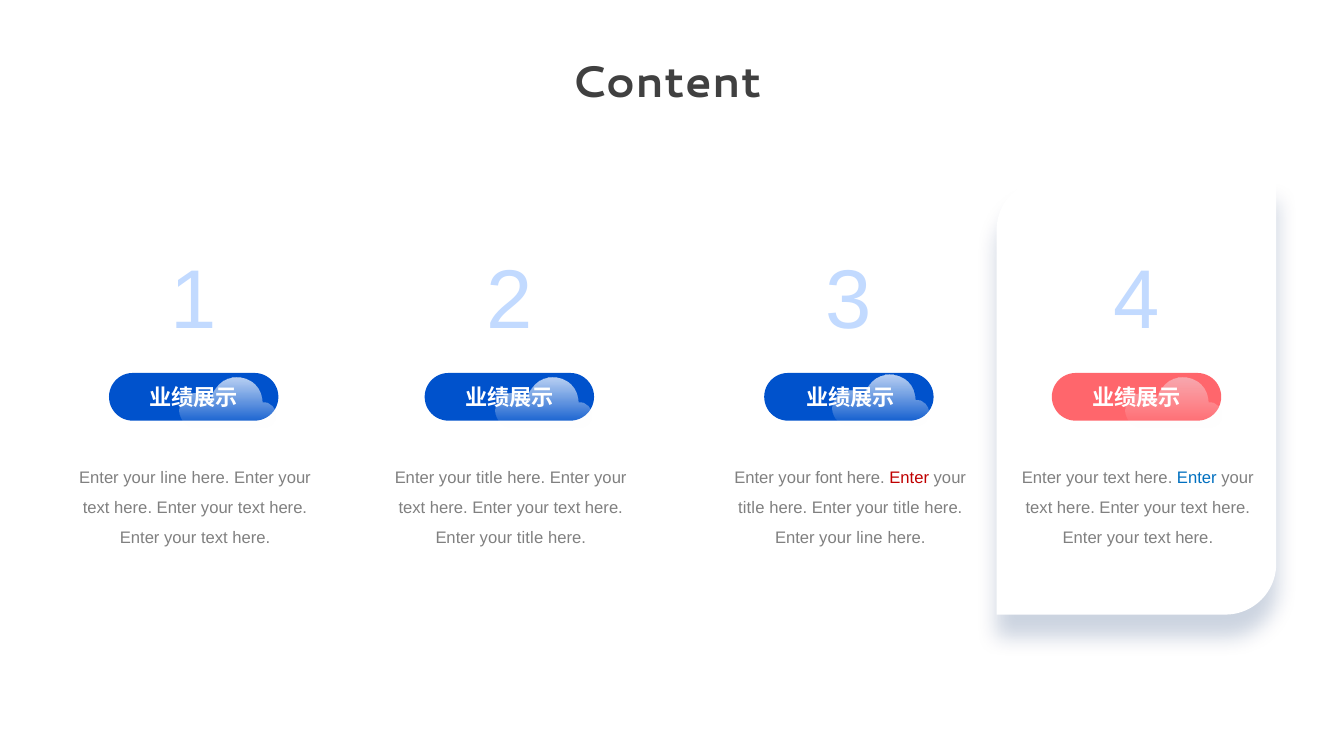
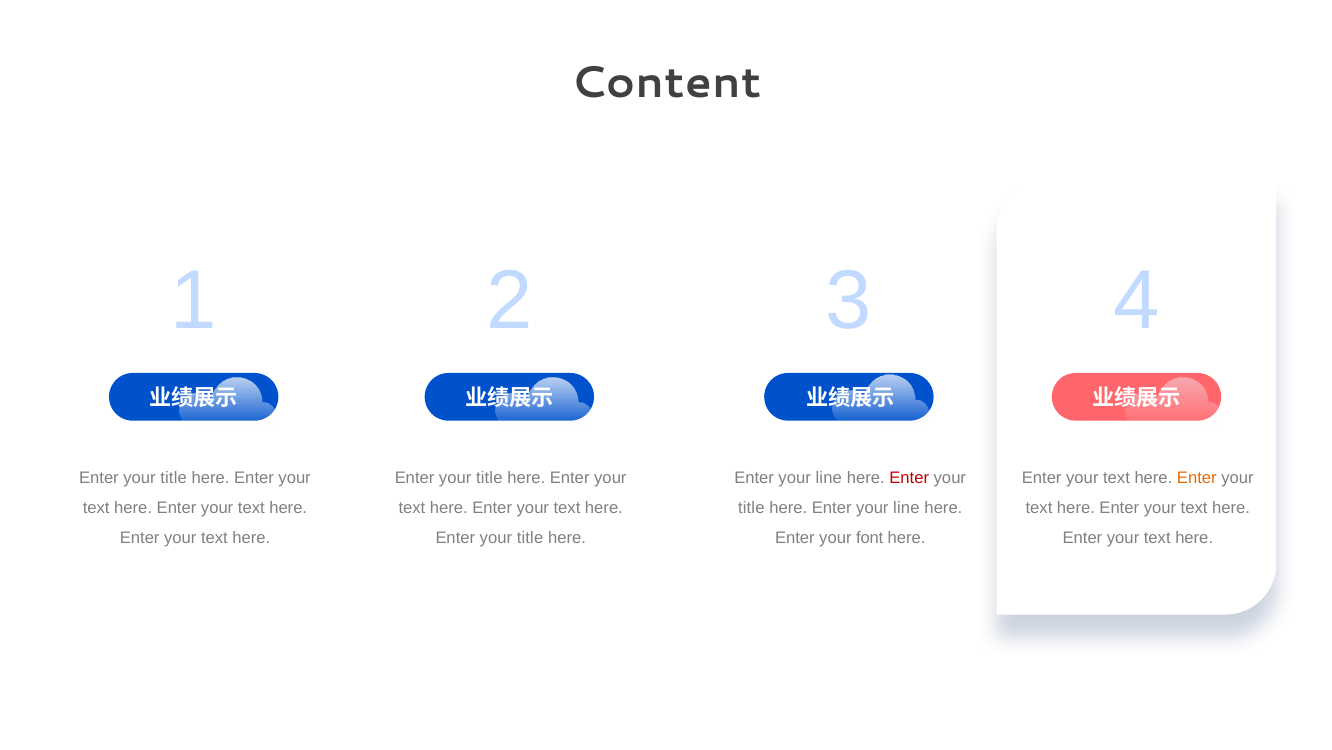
line at (174, 477): line -> title
font at (829, 477): font -> line
Enter at (1197, 477) colour: blue -> orange
title at (906, 507): title -> line
line at (870, 537): line -> font
